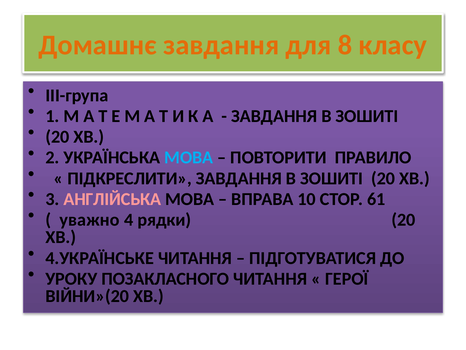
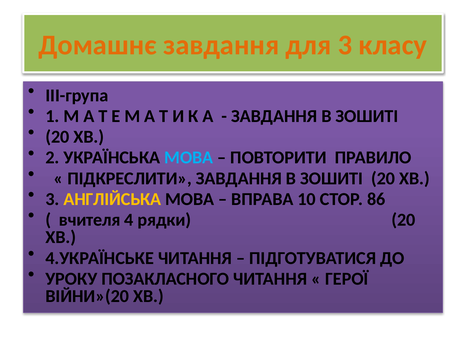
для 8: 8 -> 3
АНГЛІЙСЬКА colour: pink -> yellow
61: 61 -> 86
уважно: уважно -> вчителя
